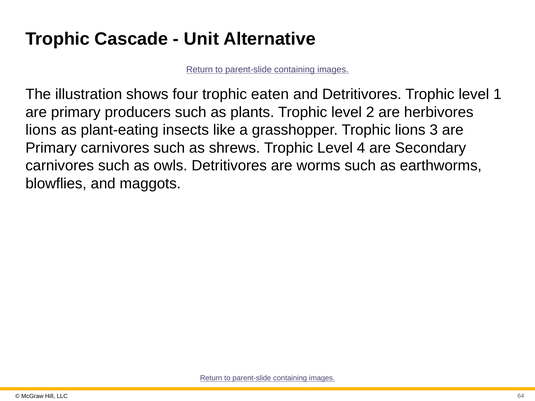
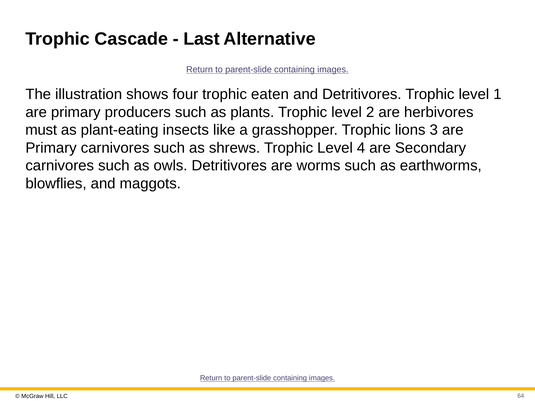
Unit: Unit -> Last
lions at (41, 130): lions -> must
